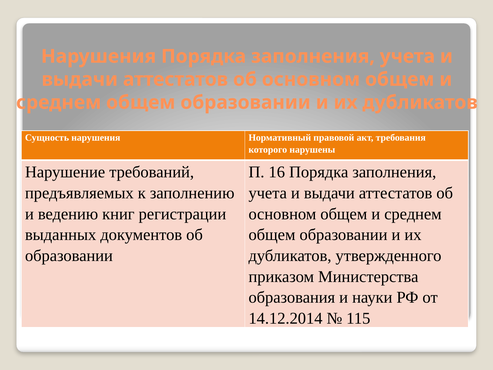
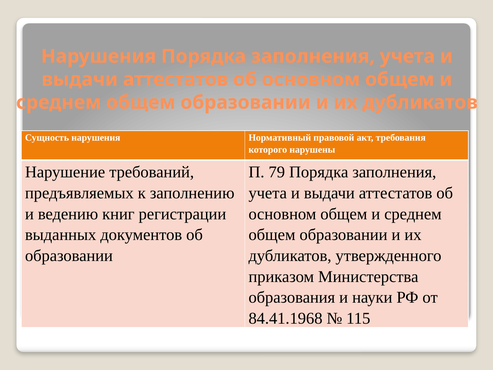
16: 16 -> 79
14.12.2014: 14.12.2014 -> 84.41.1968
